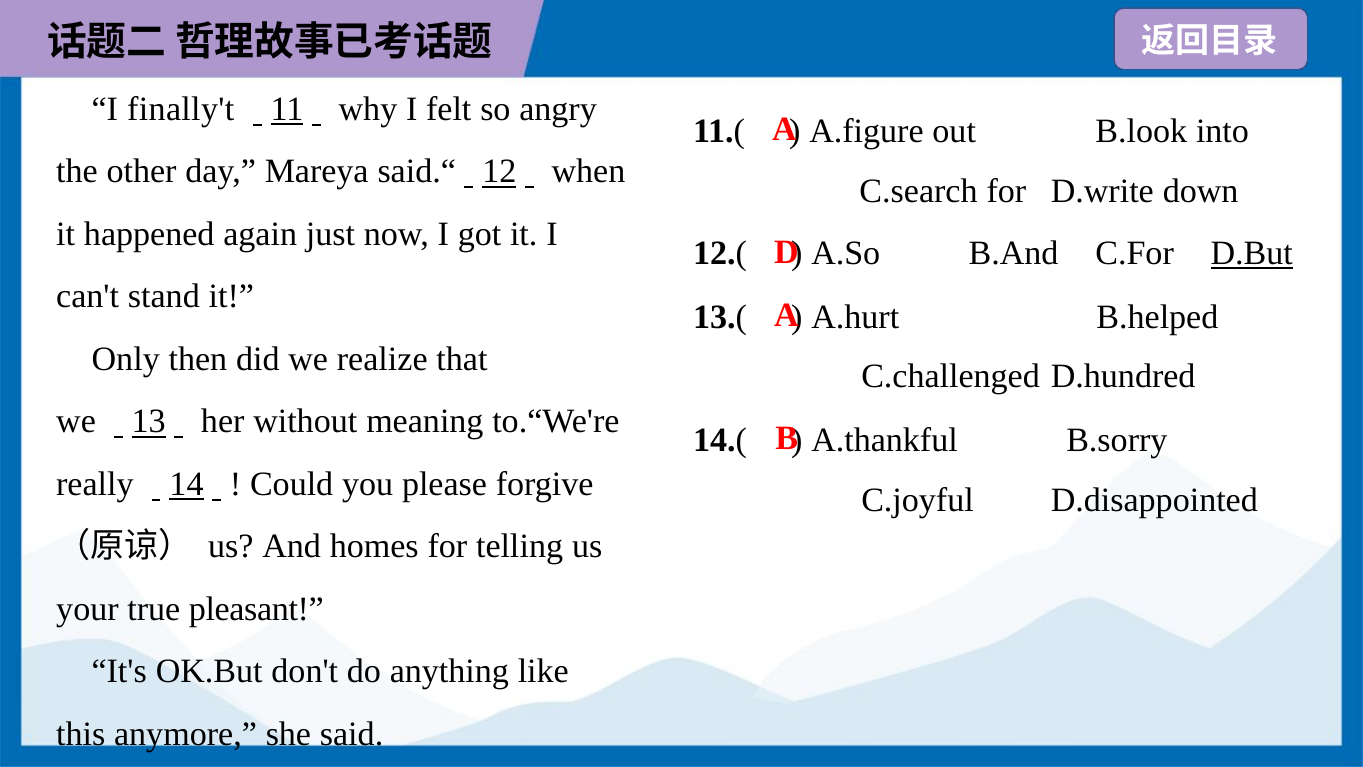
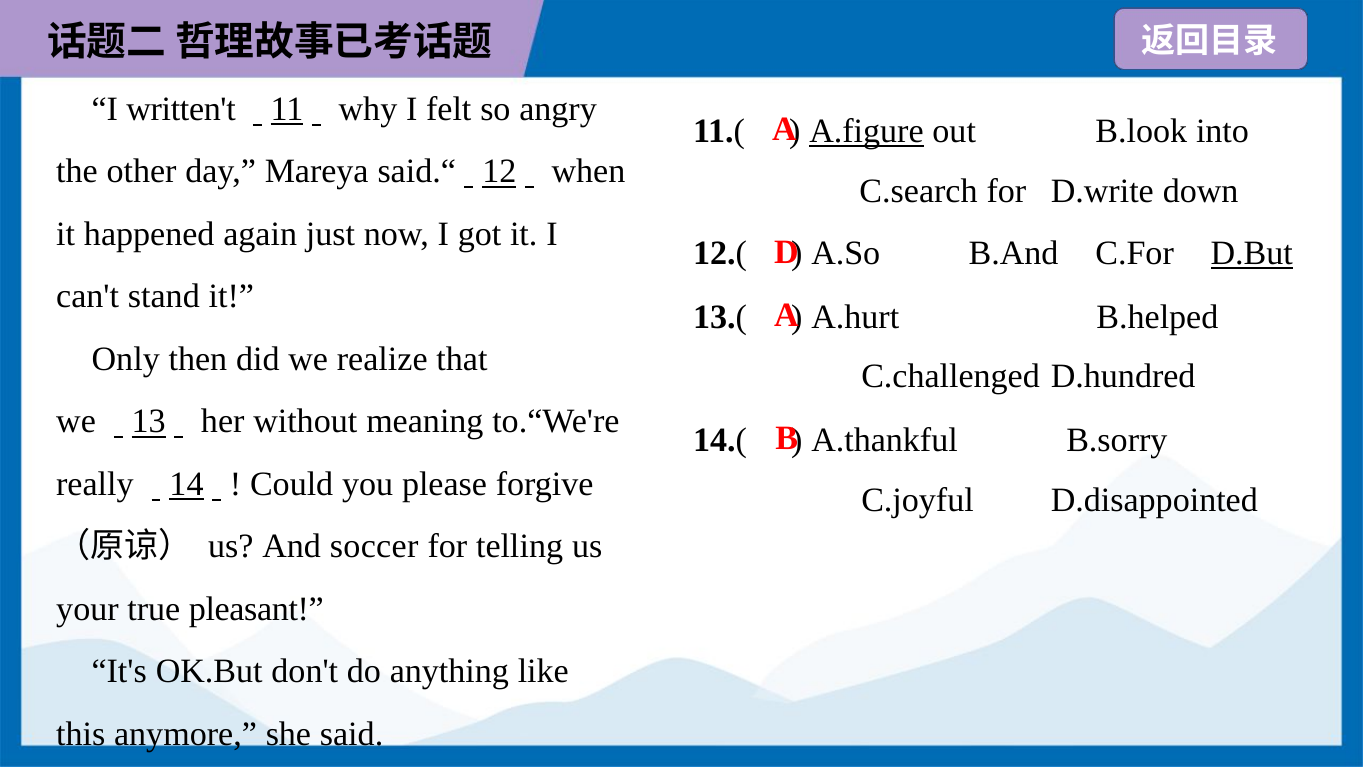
finally't: finally't -> written't
A.figure underline: none -> present
homes: homes -> soccer
